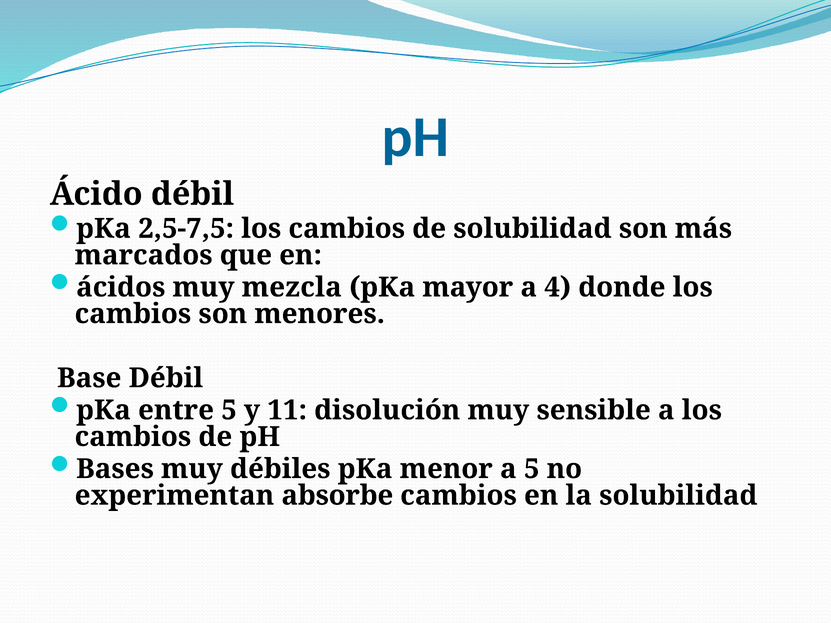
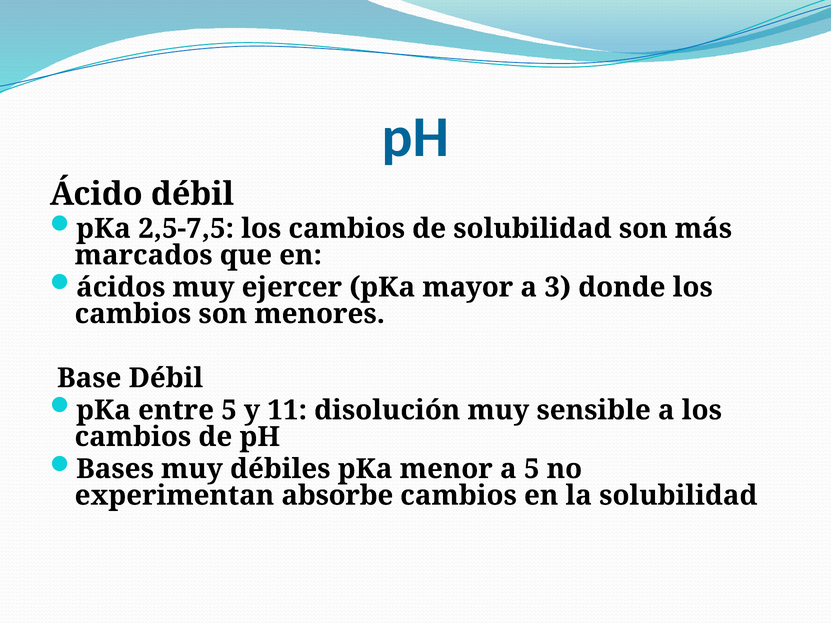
mezcla: mezcla -> ejercer
4: 4 -> 3
